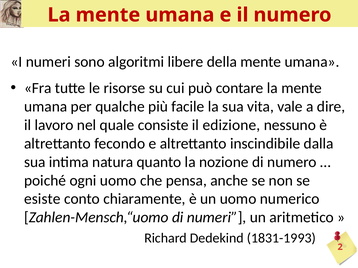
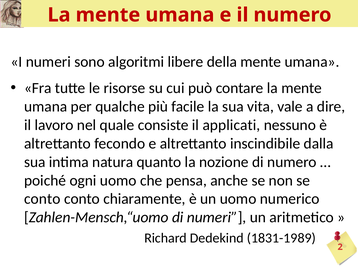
edizione: edizione -> applicati
esiste at (42, 199): esiste -> conto
1831-1993: 1831-1993 -> 1831-1989
